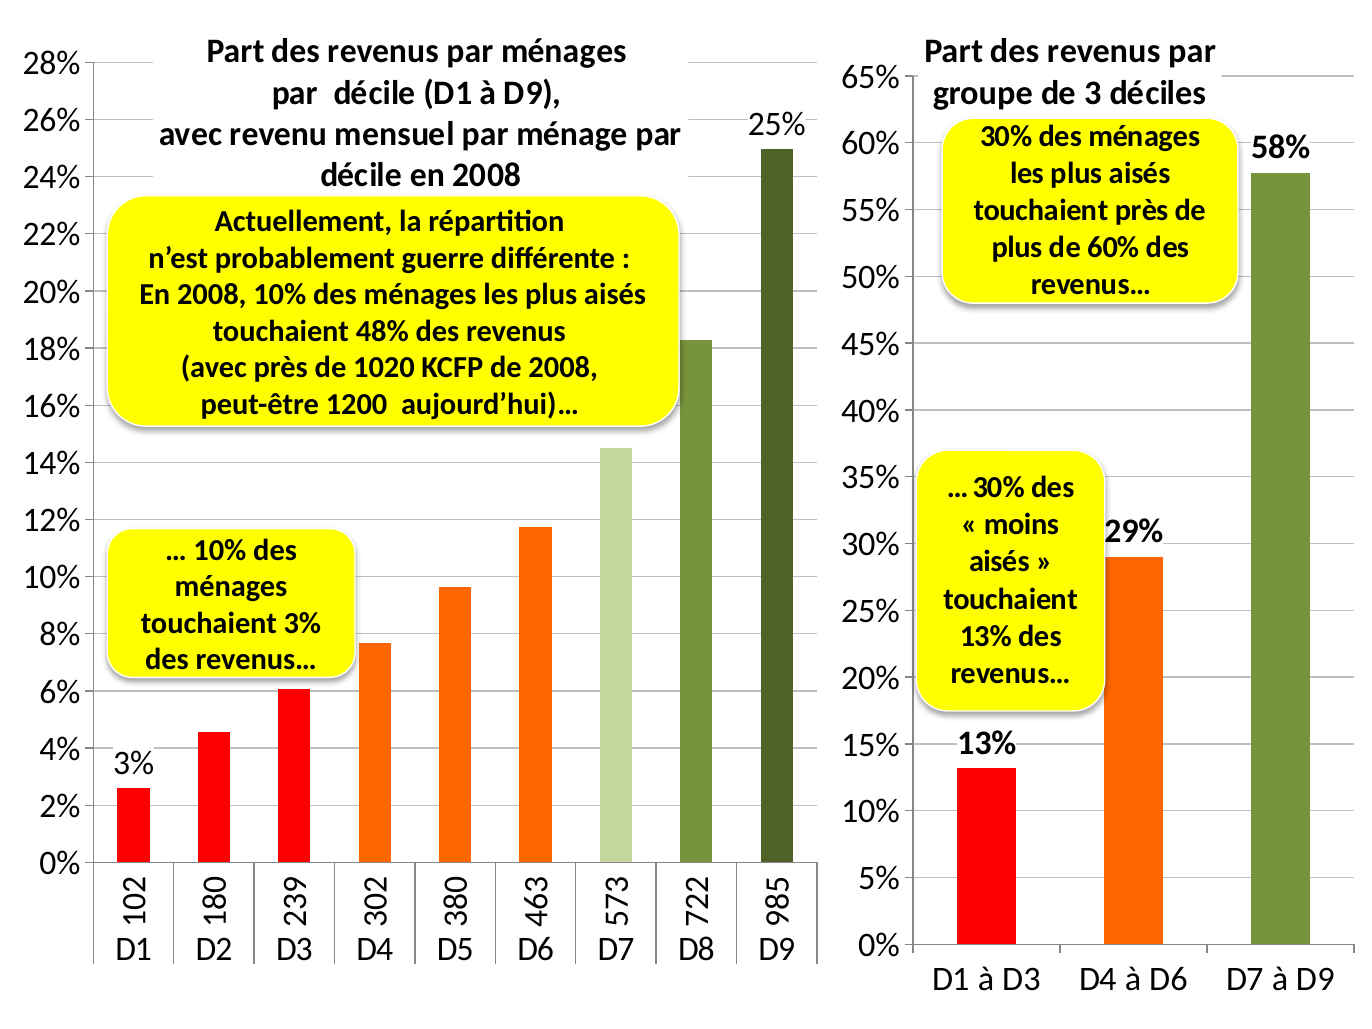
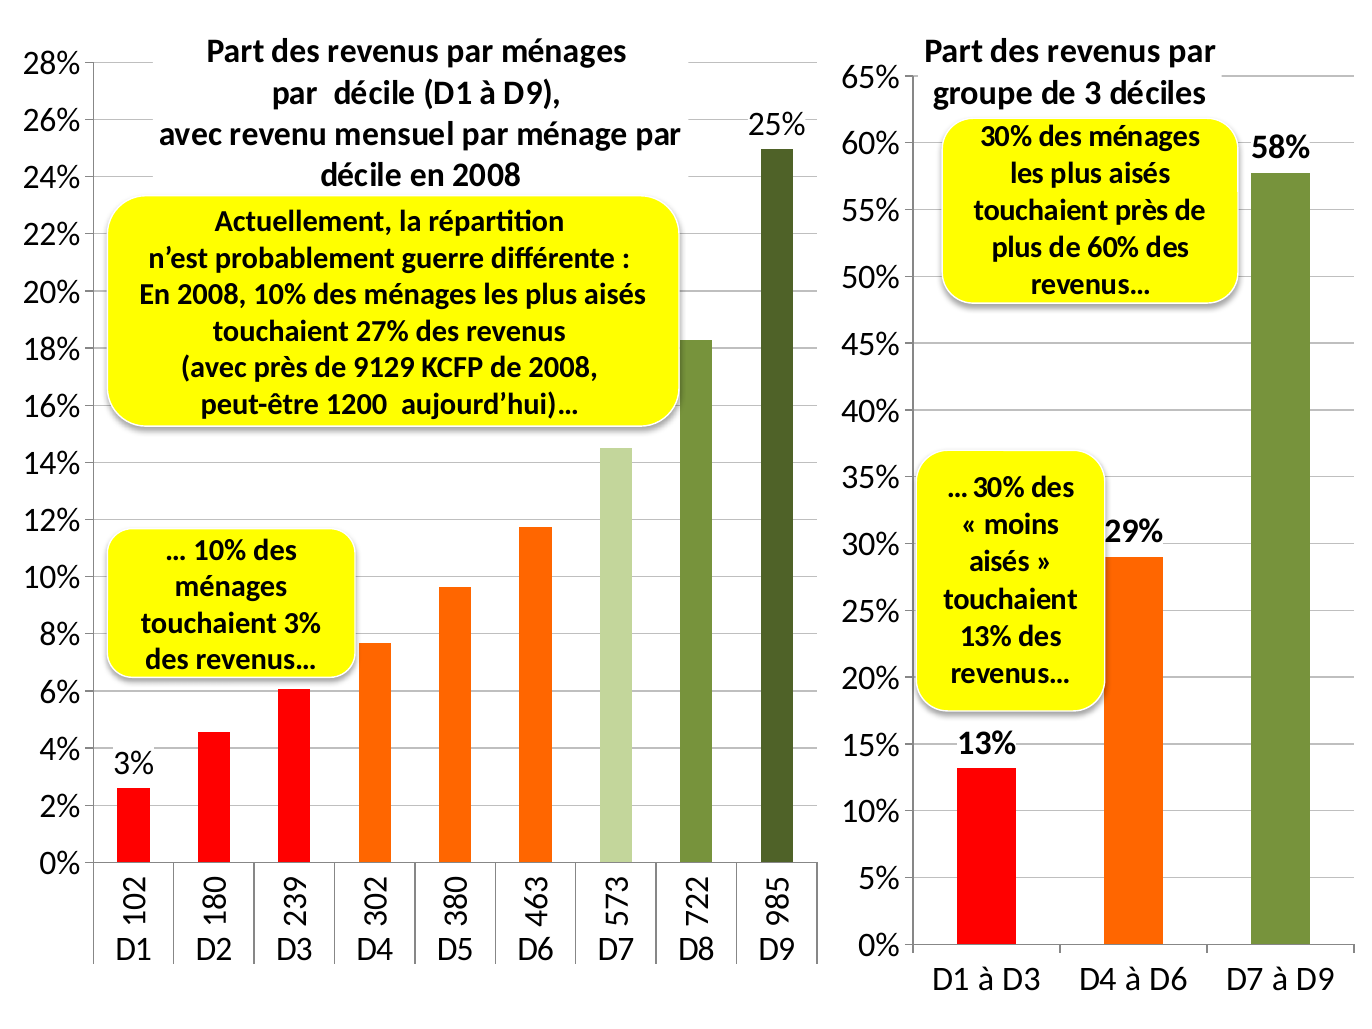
48%: 48% -> 27%
1020: 1020 -> 9129
